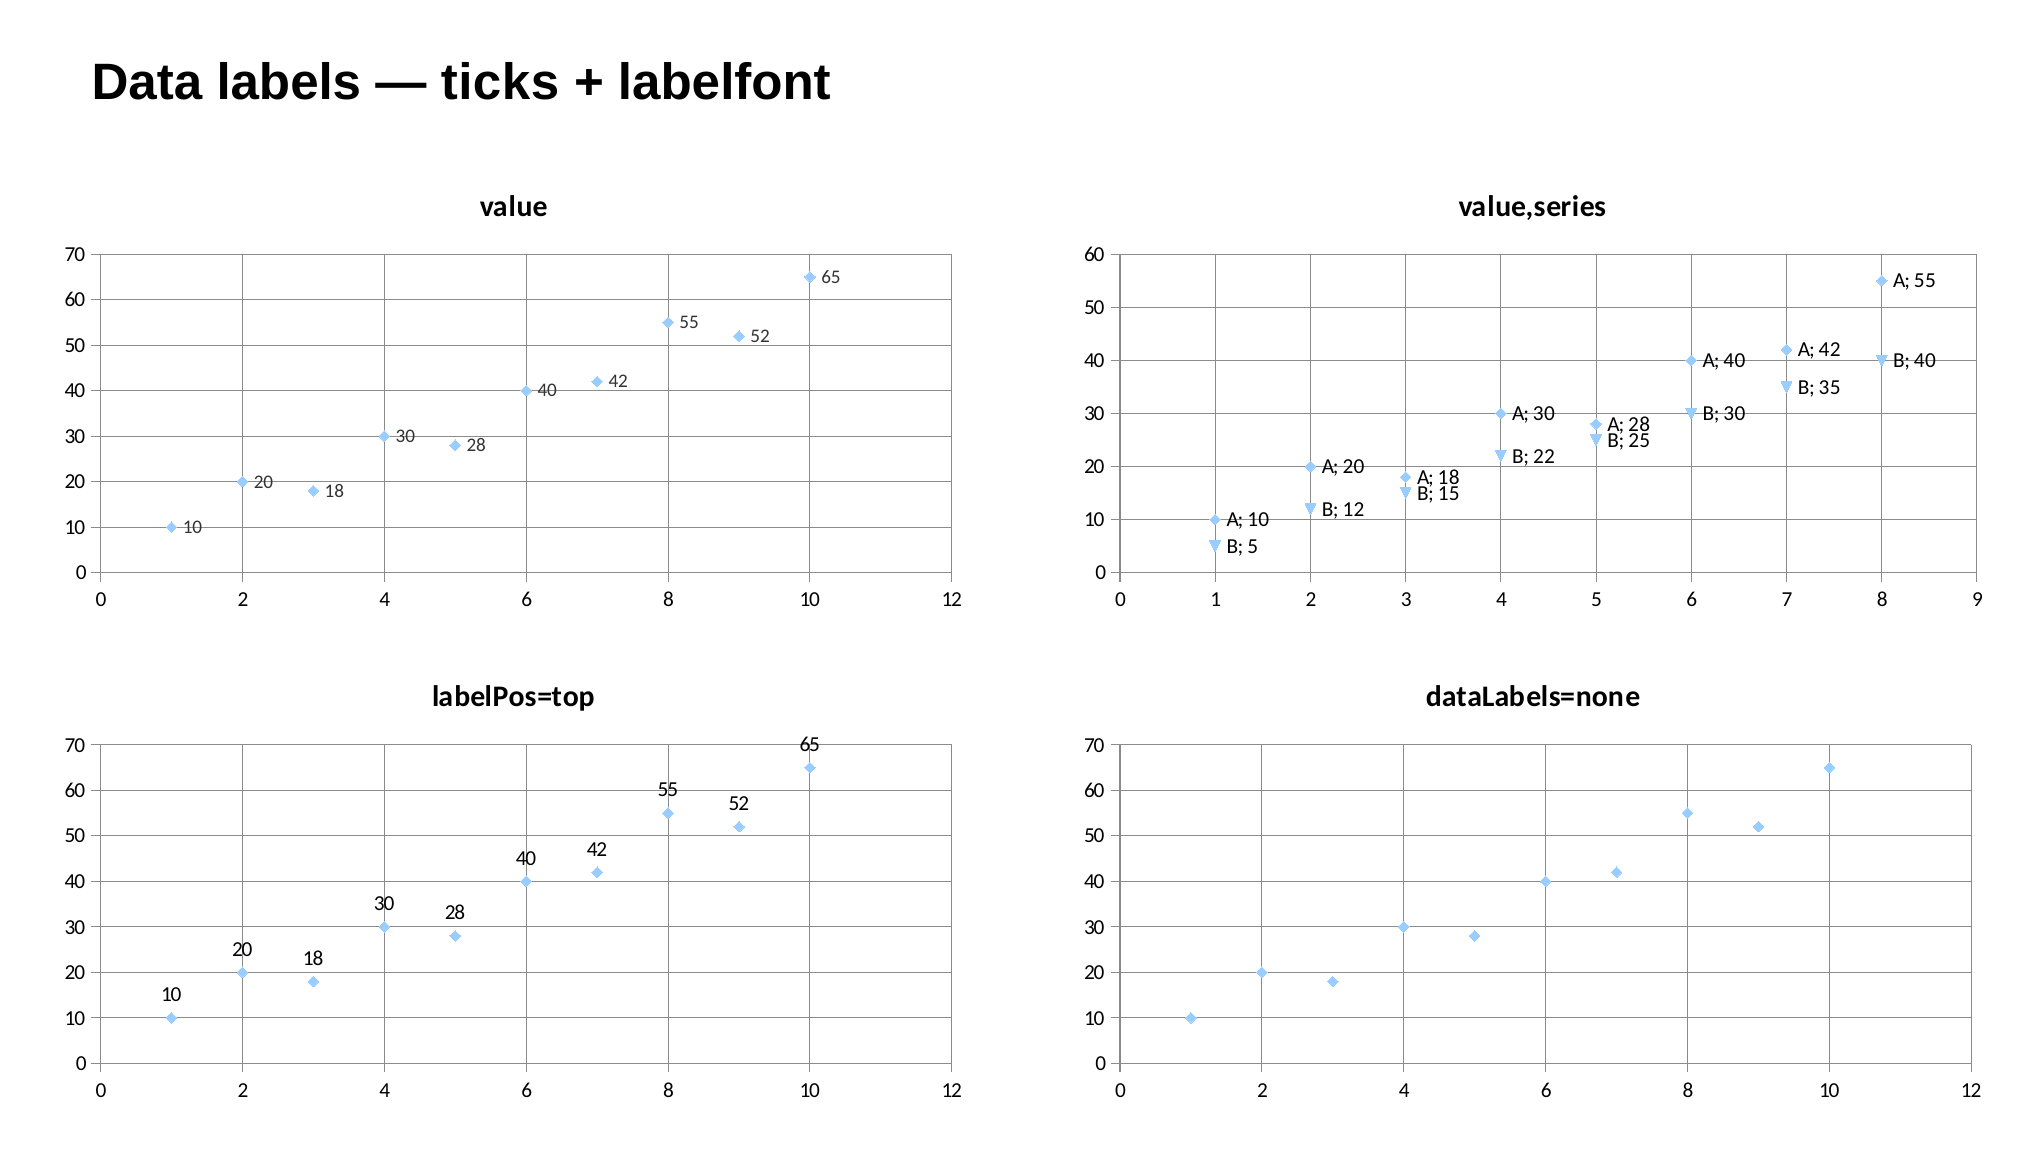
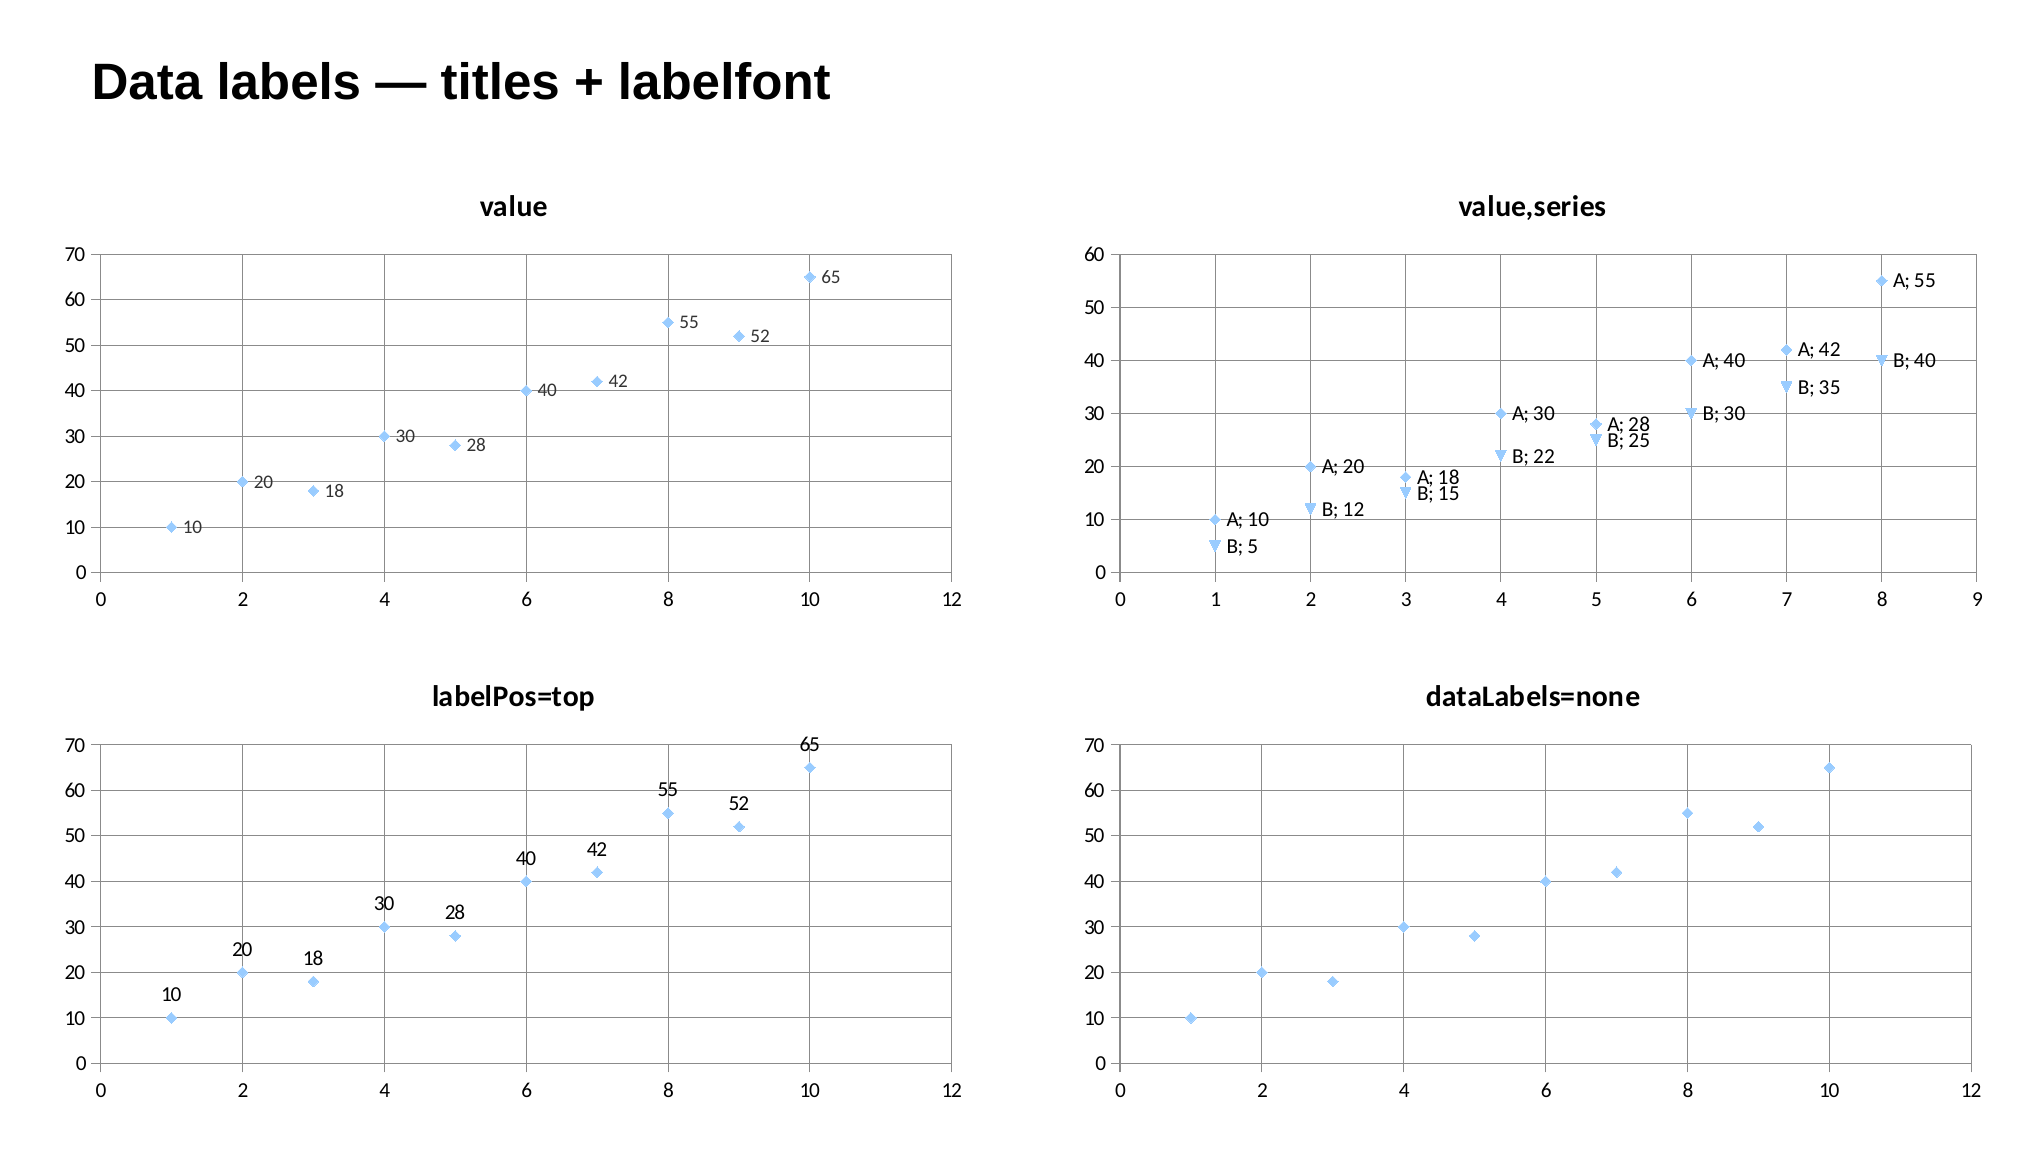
ticks: ticks -> titles
